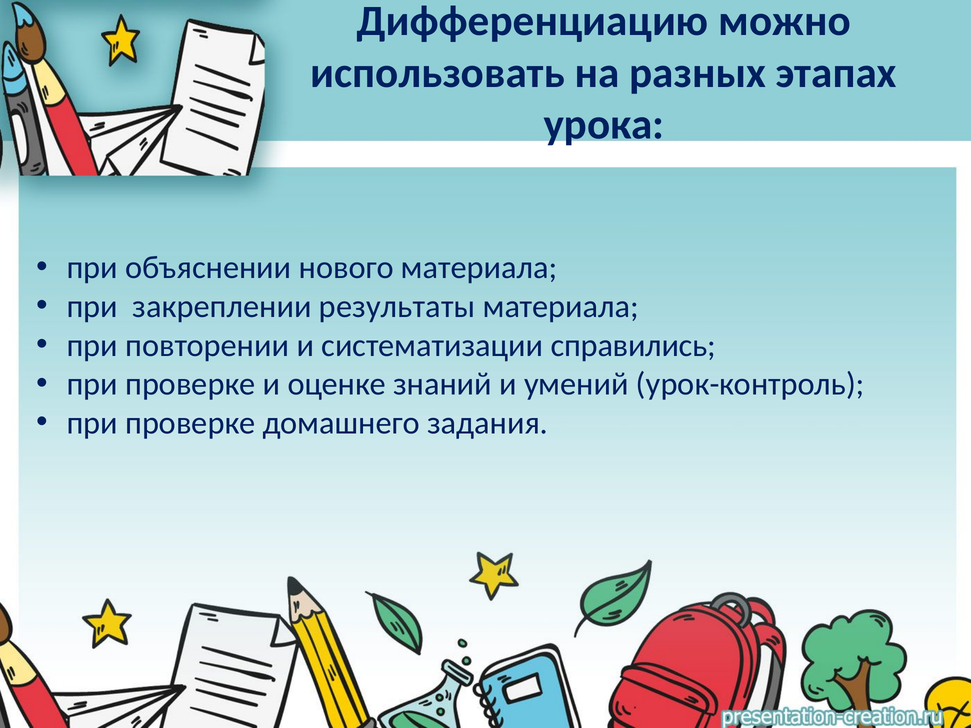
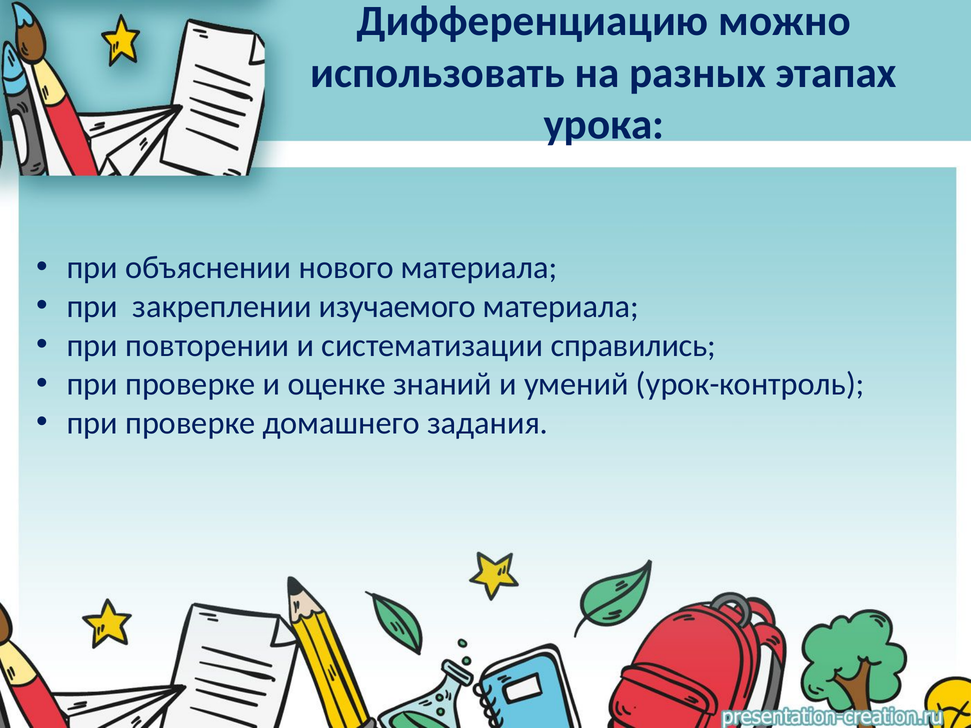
результаты: результаты -> изучаемого
